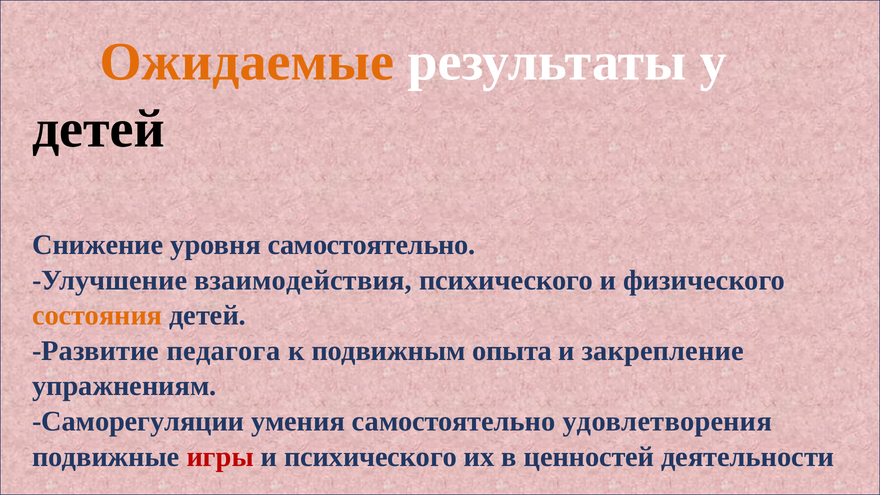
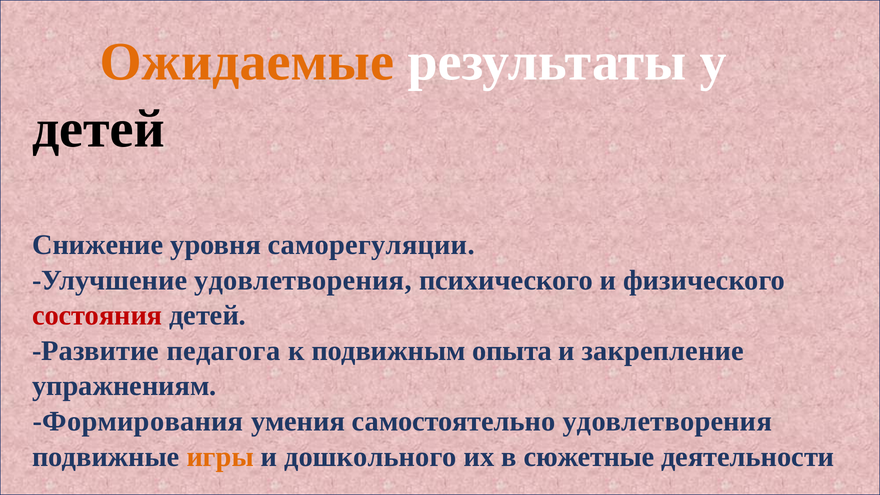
уровня самостоятельно: самостоятельно -> саморегуляции
Улучшение взаимодействия: взаимодействия -> удовлетворения
состояния colour: orange -> red
Саморегуляции: Саморегуляции -> Формирования
игры colour: red -> orange
и психического: психического -> дошкольного
ценностей: ценностей -> сюжетные
